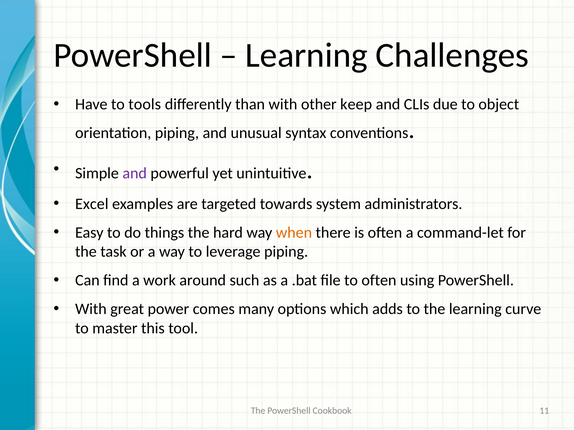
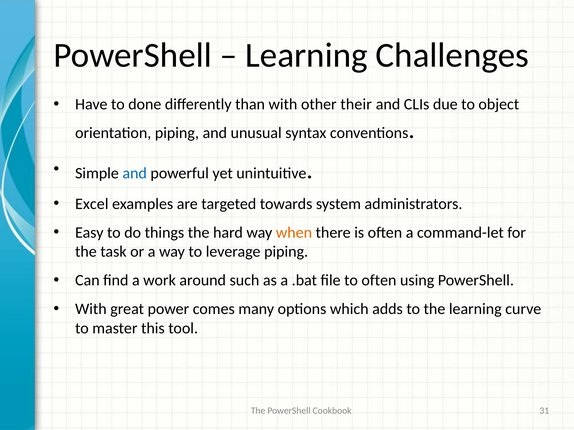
tools: tools -> done
keep: keep -> their
and at (135, 173) colour: purple -> blue
11: 11 -> 31
